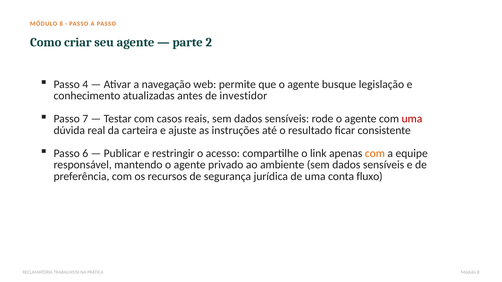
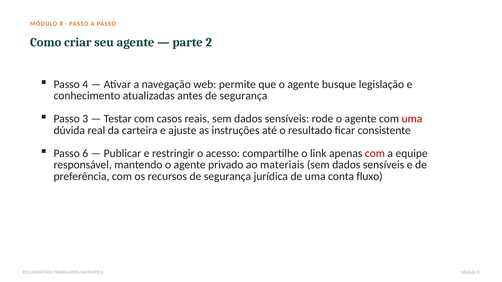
antes de investidor: investidor -> segurança
7: 7 -> 3
com at (375, 153) colour: orange -> red
ambiente: ambiente -> materiais
